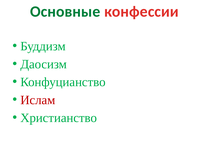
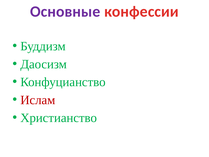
Основные colour: green -> purple
